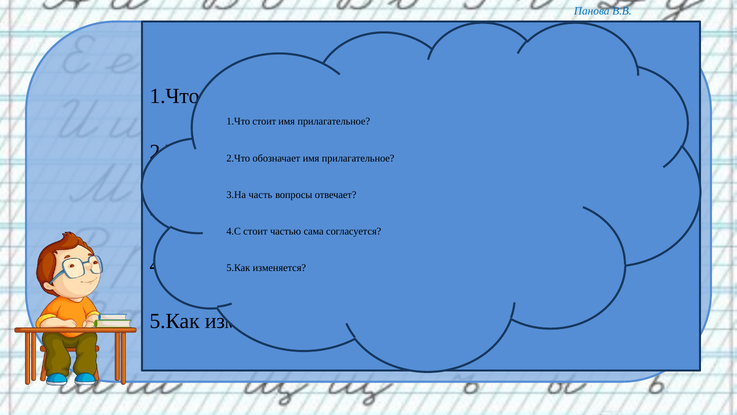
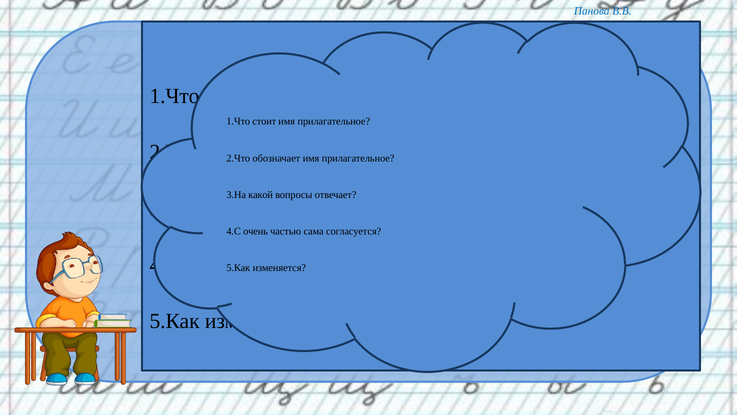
3.На часть: часть -> какой
4.С стоит: стоит -> очень
